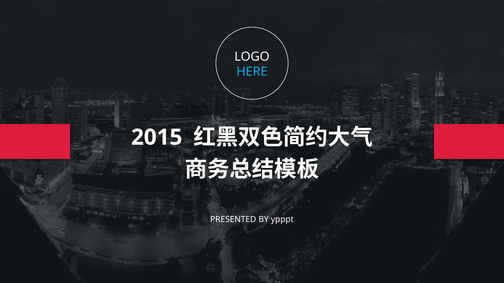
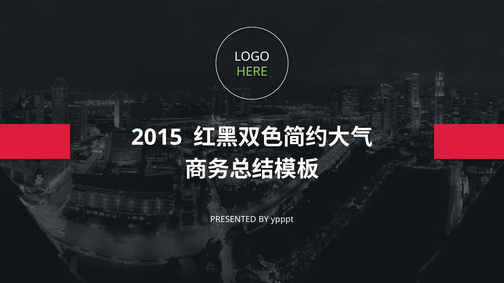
HERE colour: light blue -> light green
